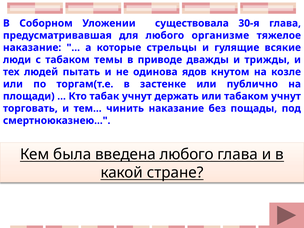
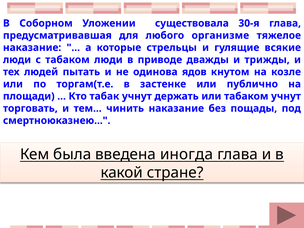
табаком темы: темы -> люди
введена любого: любого -> иногда
